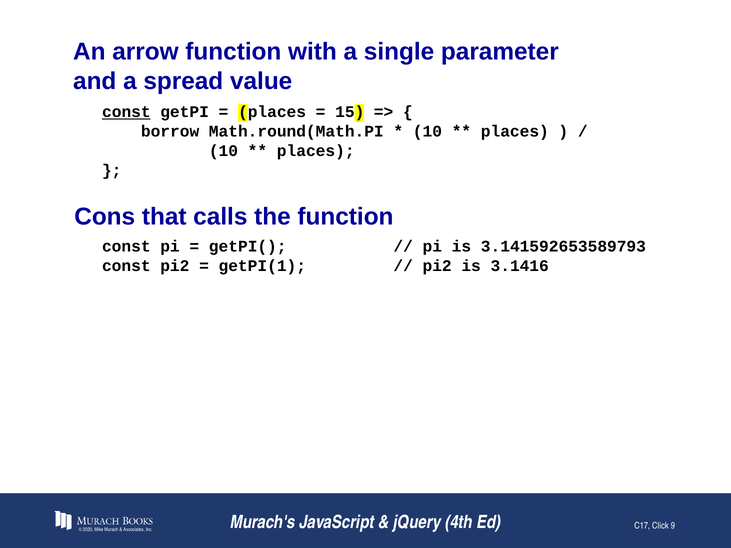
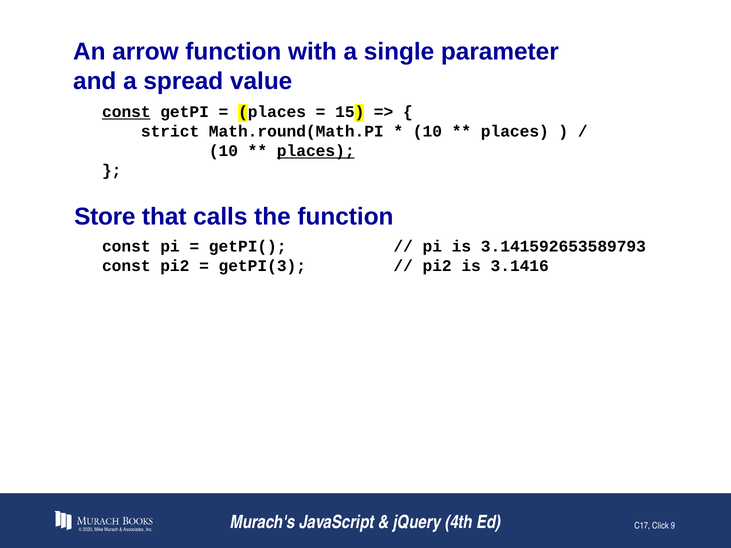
borrow: borrow -> strict
places at (316, 151) underline: none -> present
Cons: Cons -> Store
getPI(1: getPI(1 -> getPI(3
